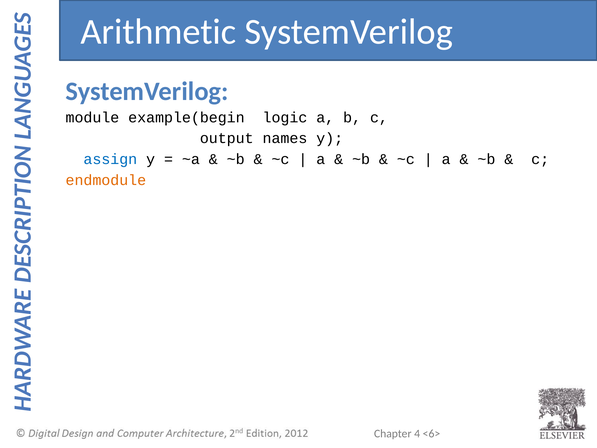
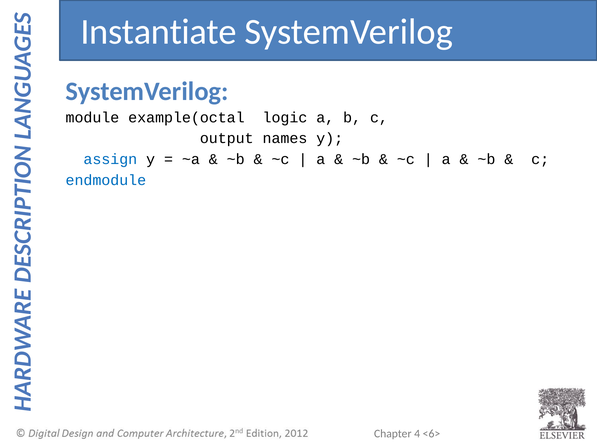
Arithmetic: Arithmetic -> Instantiate
example(begin: example(begin -> example(octal
endmodule colour: orange -> blue
